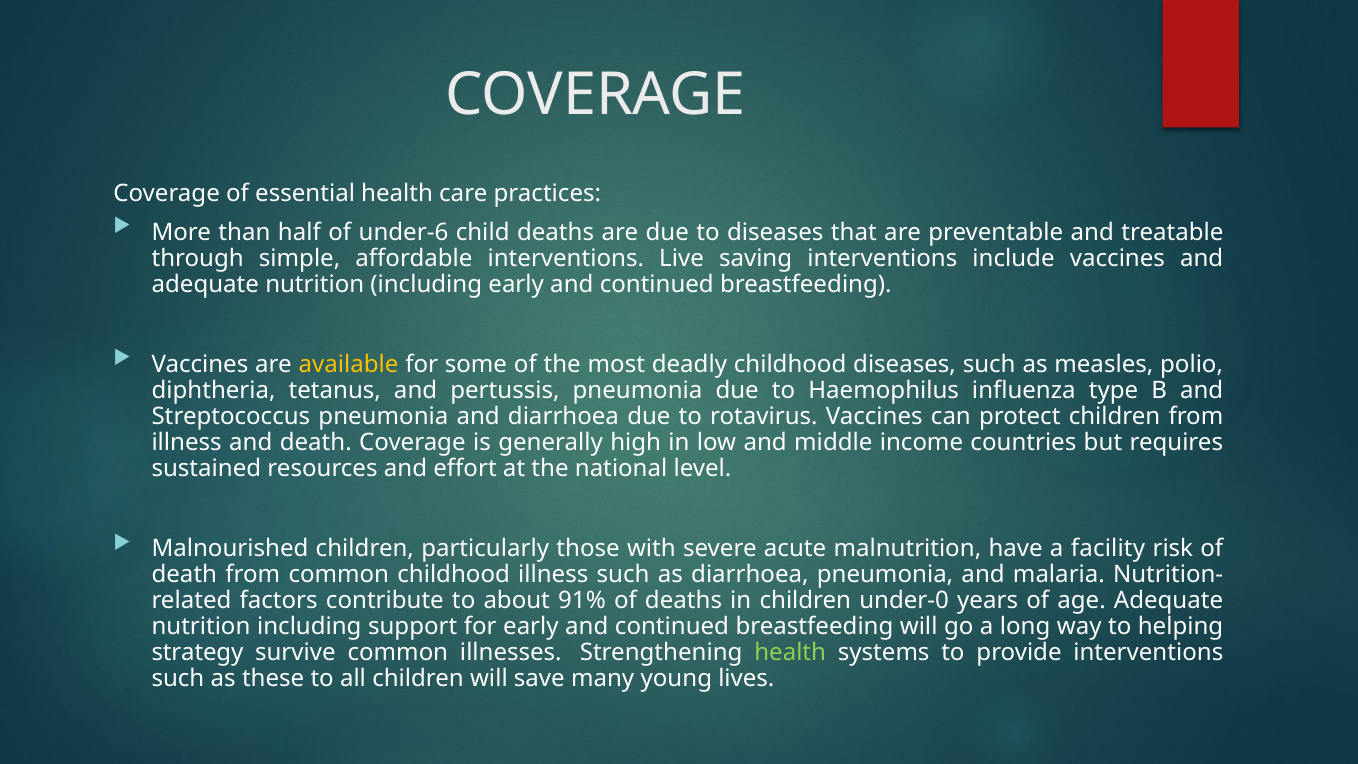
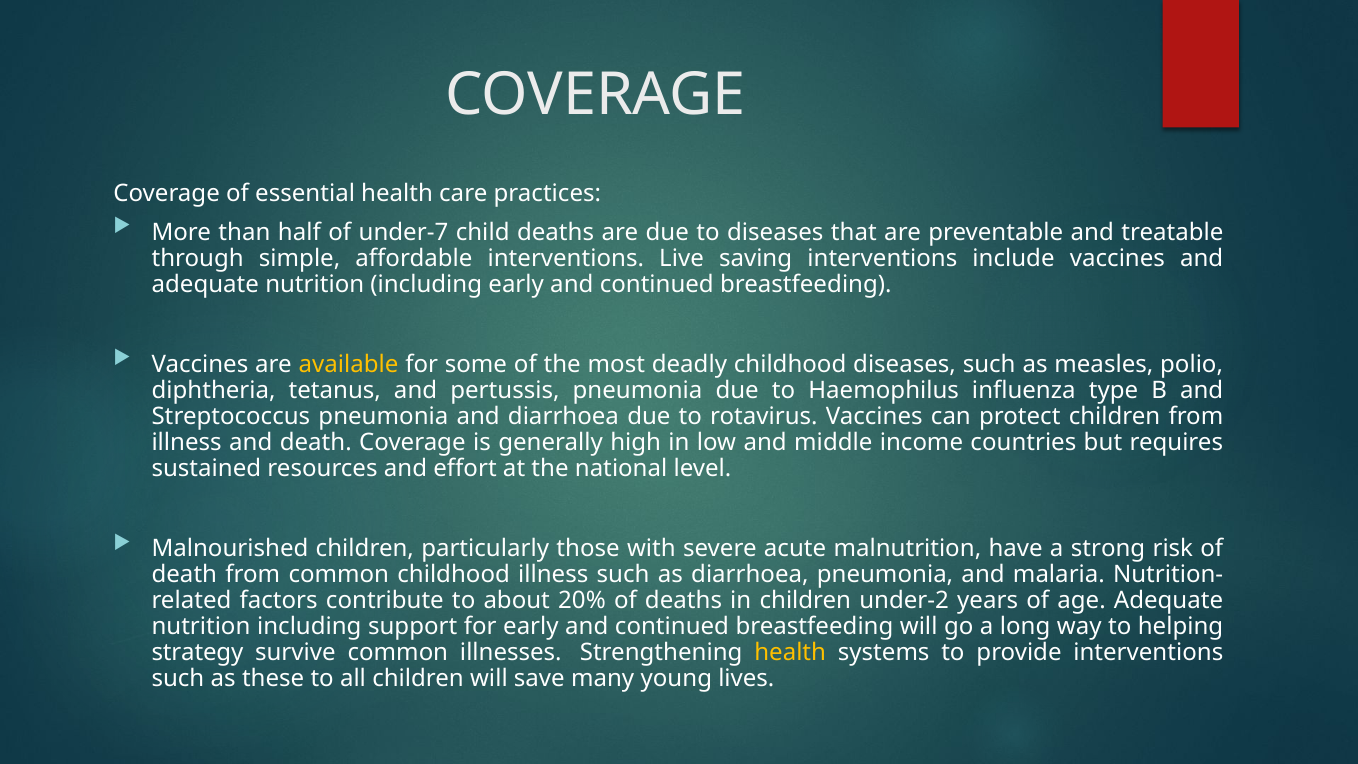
under-6: under-6 -> under-7
facility: facility -> strong
91%: 91% -> 20%
under-0: under-0 -> under-2
health at (790, 653) colour: light green -> yellow
